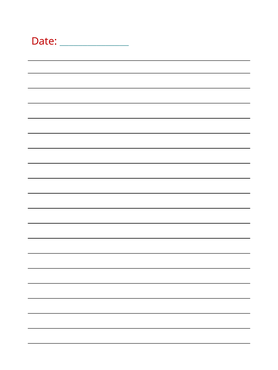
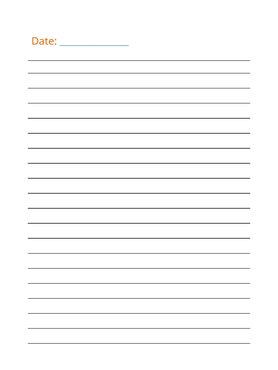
Date colour: red -> orange
